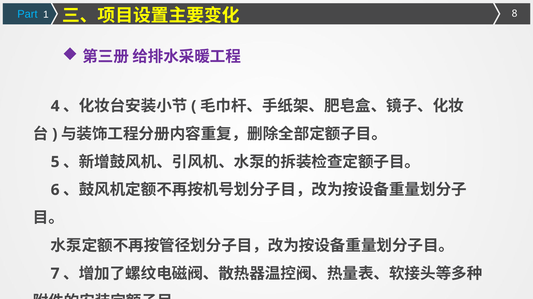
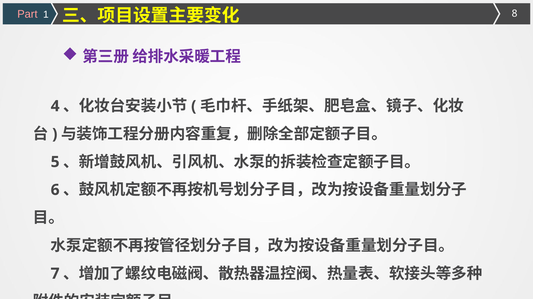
Part colour: light blue -> pink
